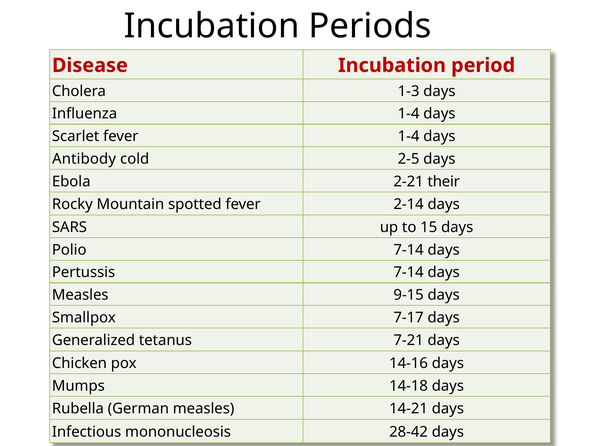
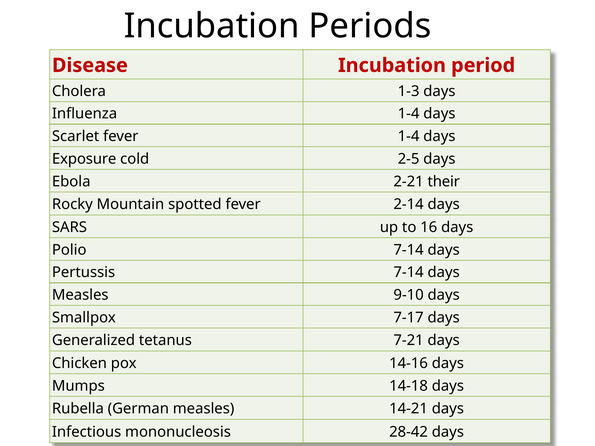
Antibody: Antibody -> Exposure
15: 15 -> 16
9-15: 9-15 -> 9-10
